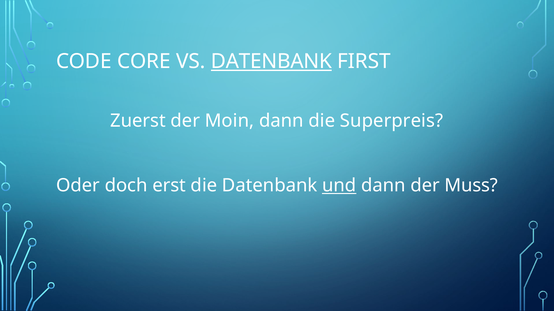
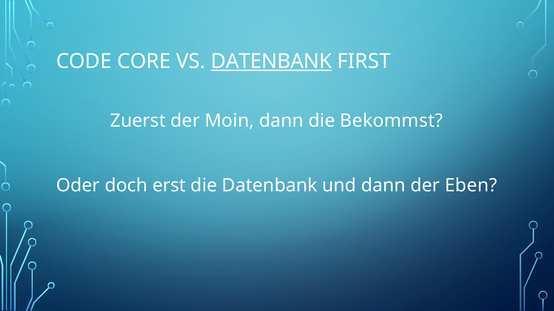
Superpreis: Superpreis -> Bekommst
und underline: present -> none
Muss: Muss -> Eben
